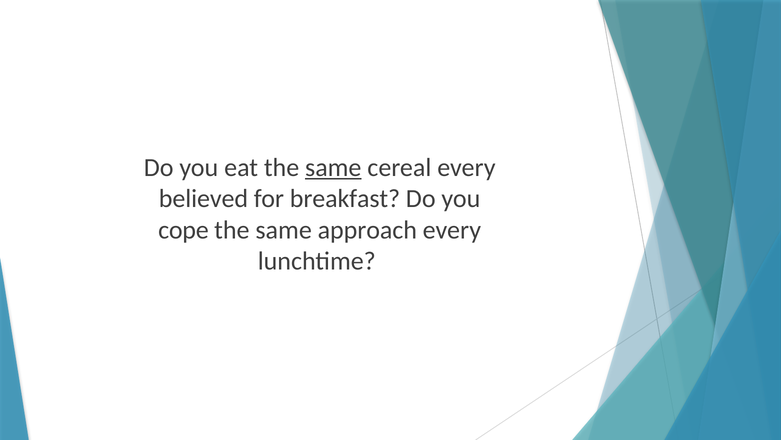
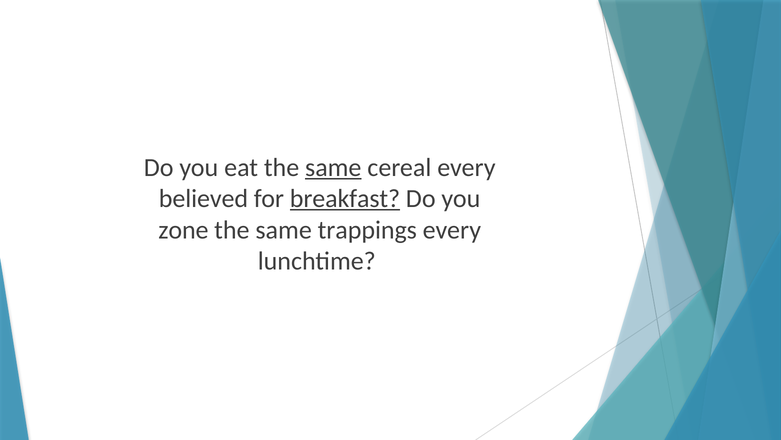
breakfast underline: none -> present
cope: cope -> zone
approach: approach -> trappings
